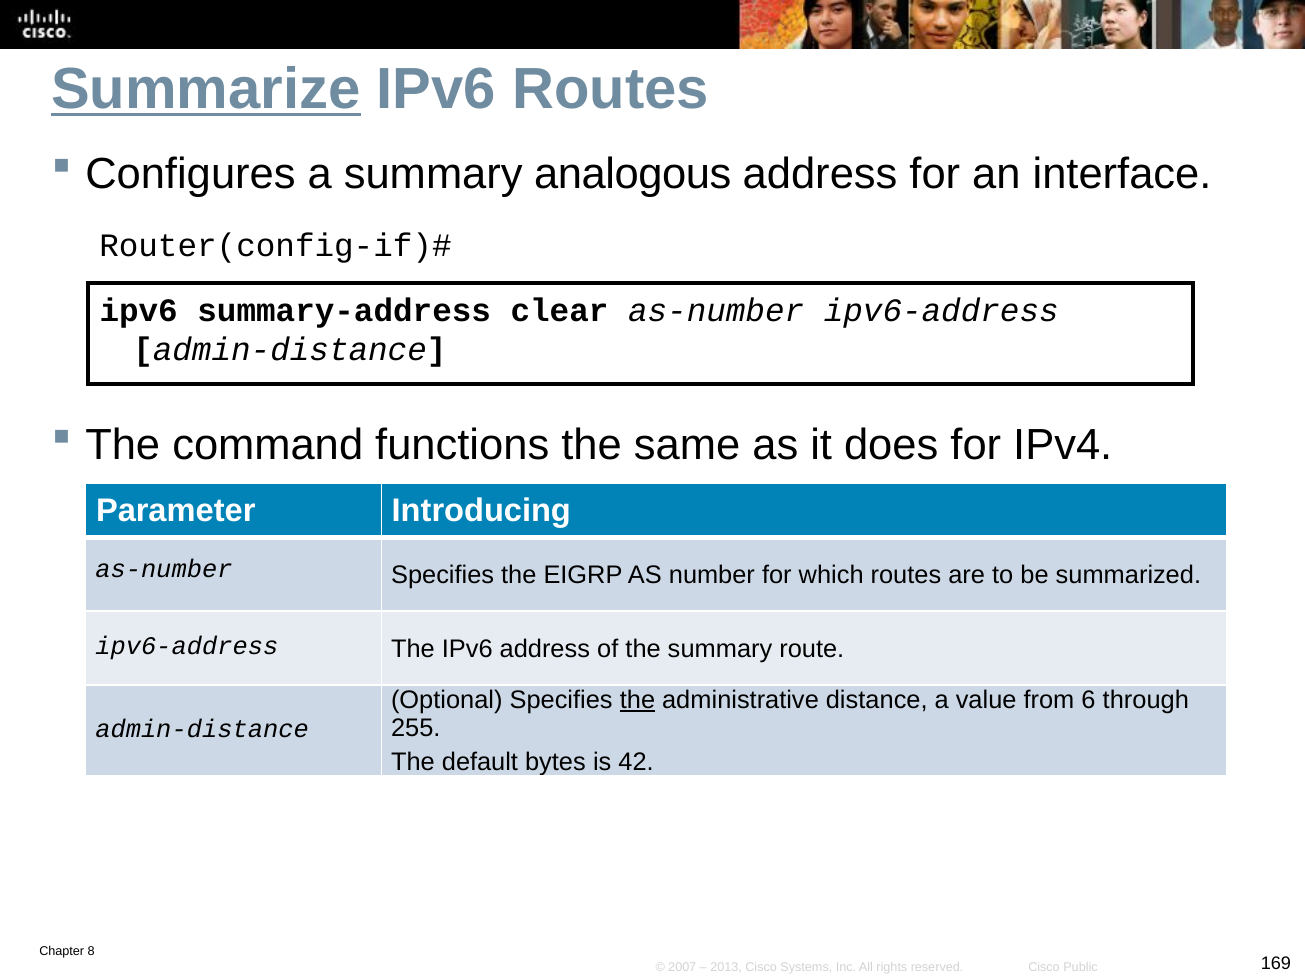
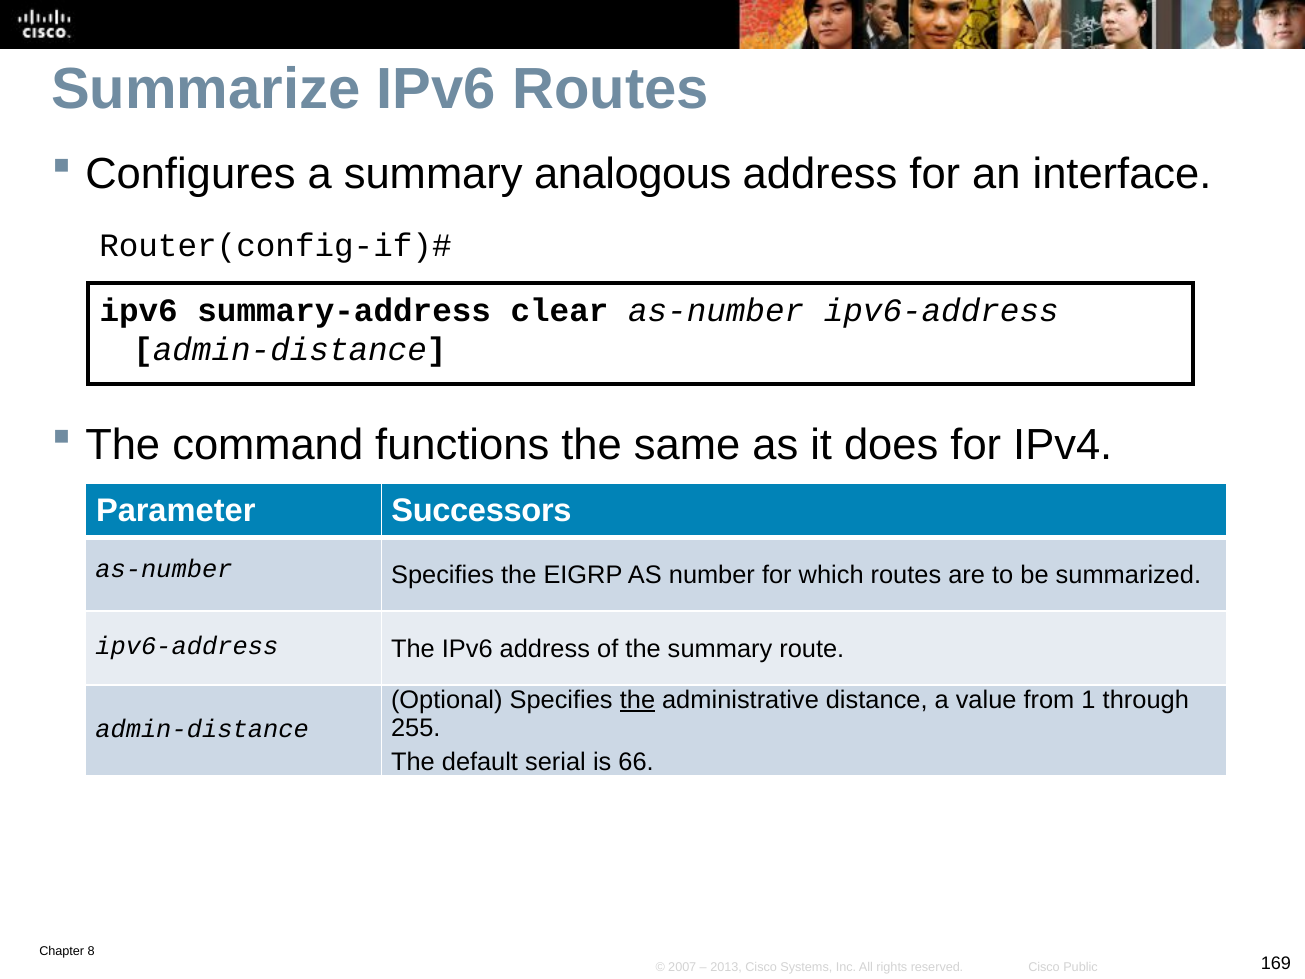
Summarize underline: present -> none
Introducing: Introducing -> Successors
6: 6 -> 1
bytes: bytes -> serial
42: 42 -> 66
